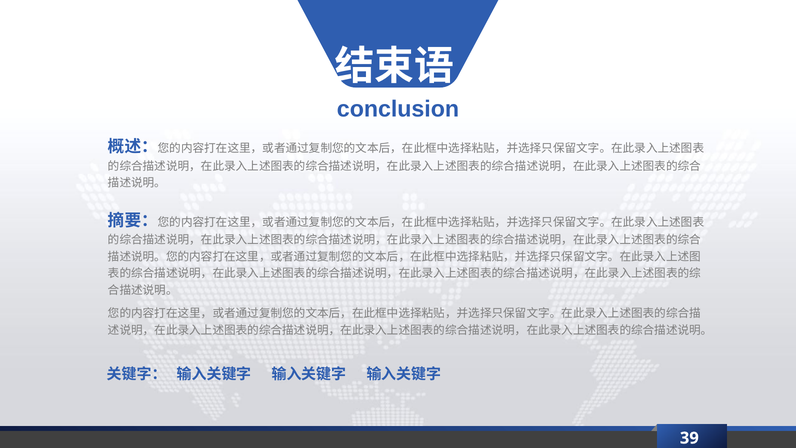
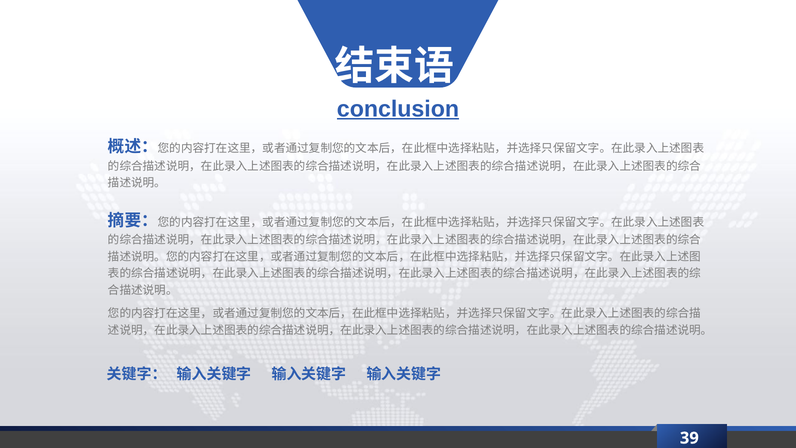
conclusion underline: none -> present
